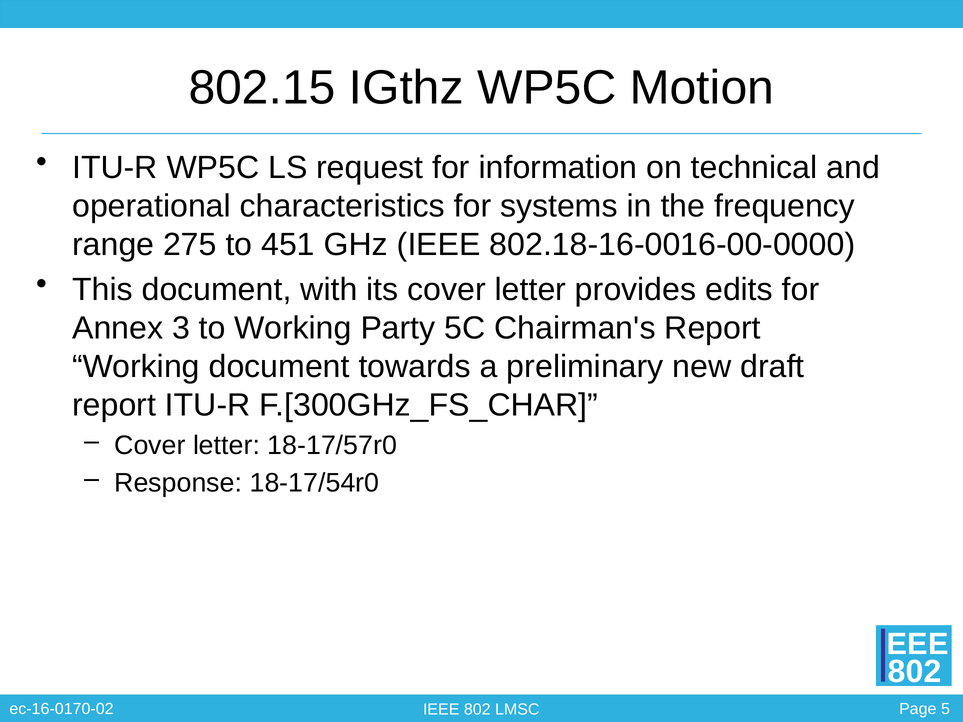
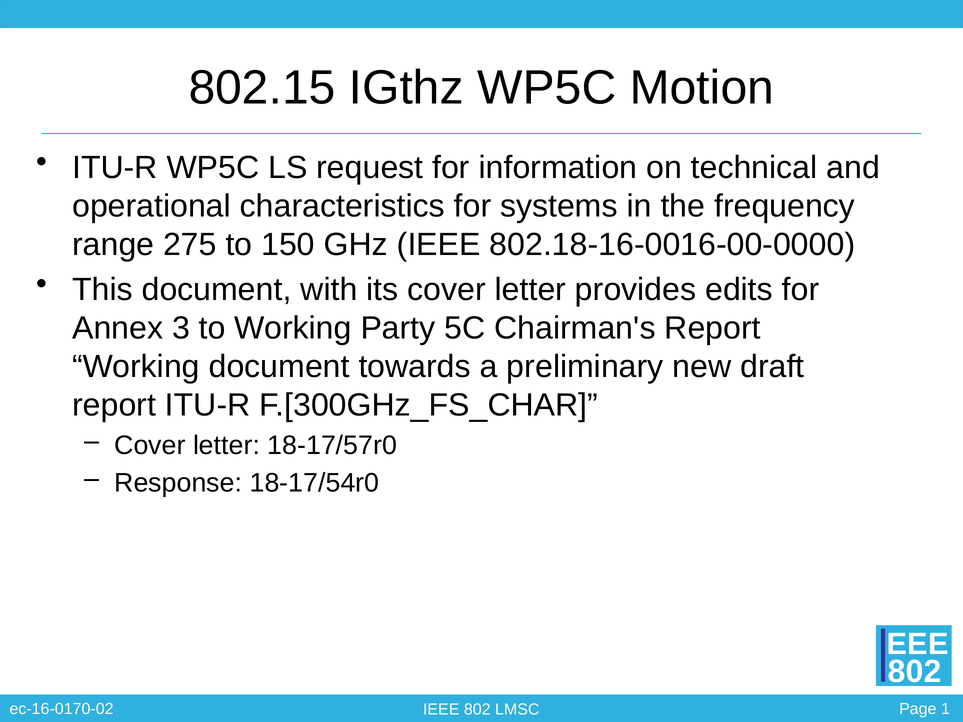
451: 451 -> 150
5: 5 -> 1
